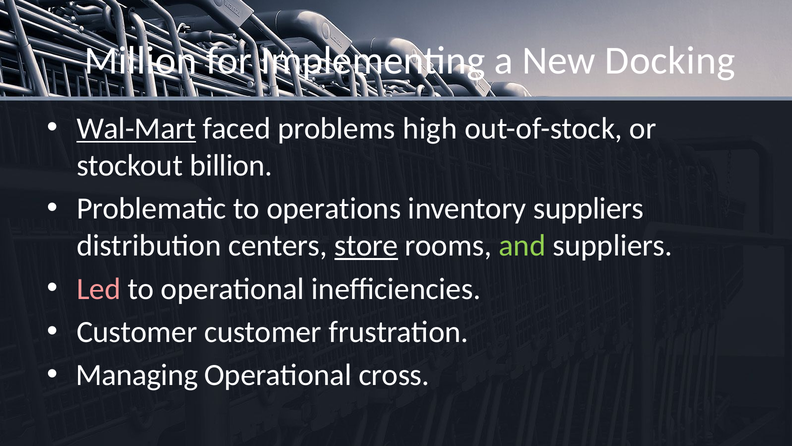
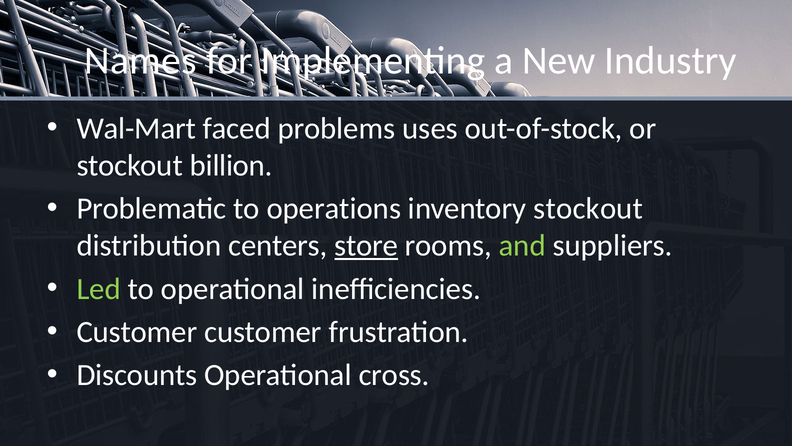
Million: Million -> Names
Docking: Docking -> Industry
Wal-Mart underline: present -> none
high: high -> uses
inventory suppliers: suppliers -> stockout
Led colour: pink -> light green
Managing: Managing -> Discounts
